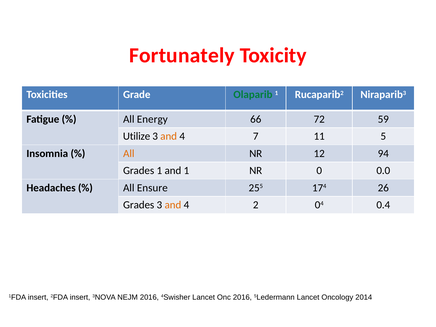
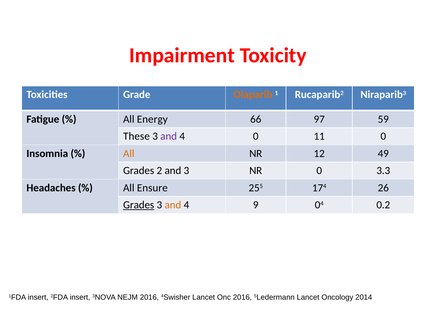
Fortunately: Fortunately -> Impairment
Olaparib colour: green -> orange
72: 72 -> 97
Utilize: Utilize -> These
and at (169, 136) colour: orange -> purple
4 7: 7 -> 0
11 5: 5 -> 0
94: 94 -> 49
Grades 1: 1 -> 2
and 1: 1 -> 3
0.0: 0.0 -> 3.3
Grades at (139, 205) underline: none -> present
2: 2 -> 9
0.4: 0.4 -> 0.2
